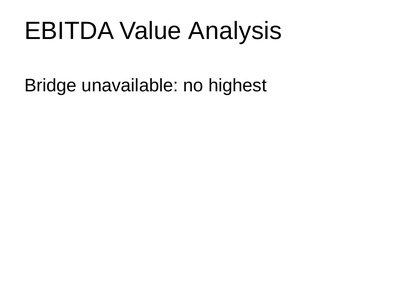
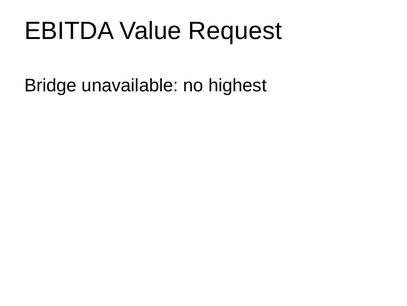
Analysis: Analysis -> Request
